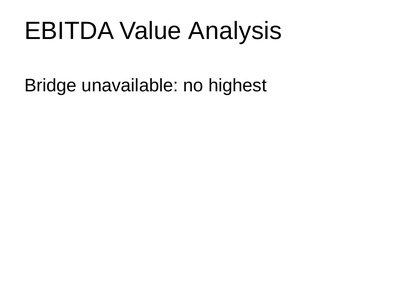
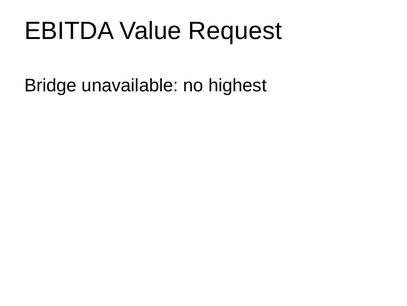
Analysis: Analysis -> Request
